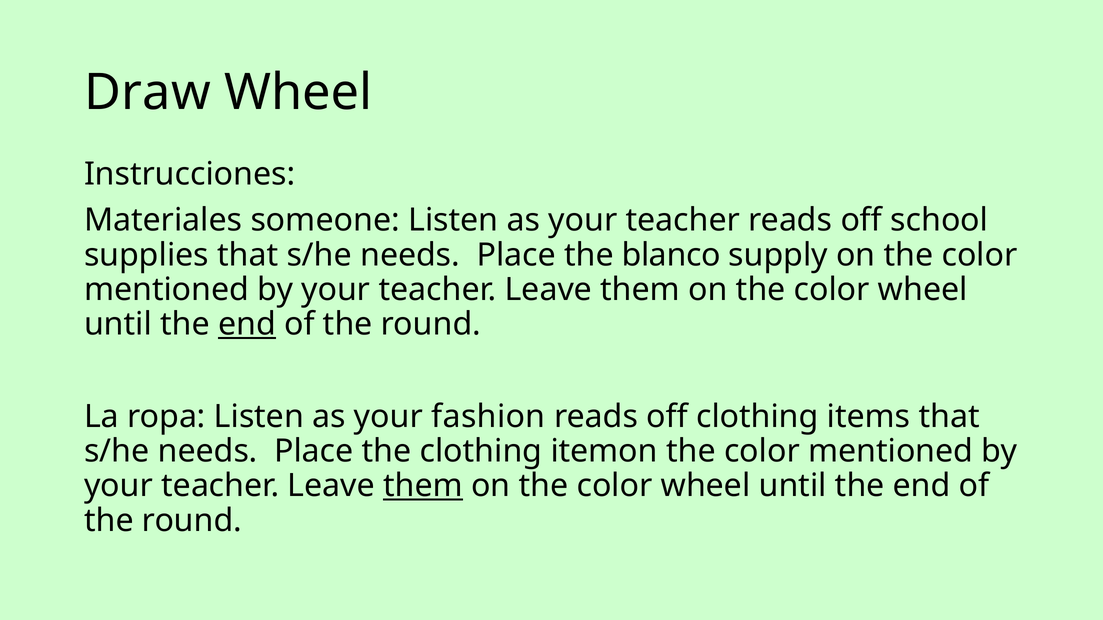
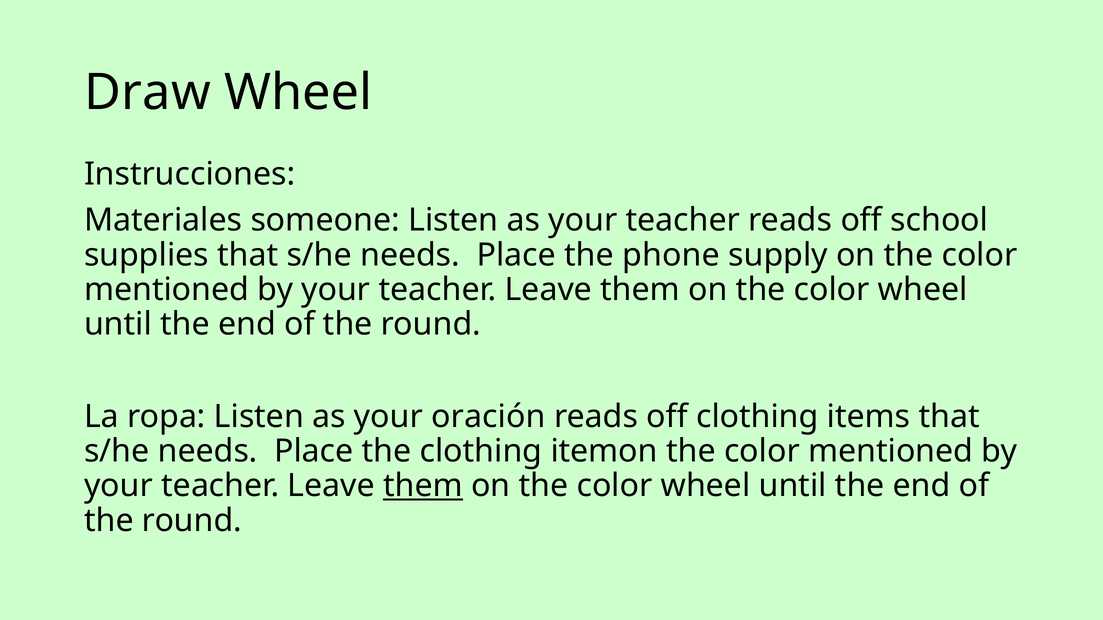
blanco: blanco -> phone
end at (247, 324) underline: present -> none
fashion: fashion -> oración
